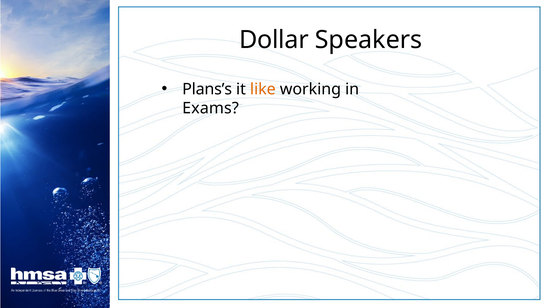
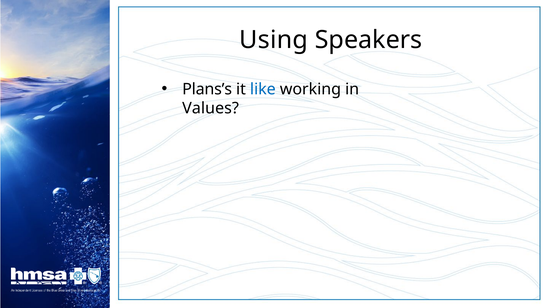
Dollar: Dollar -> Using
like colour: orange -> blue
Exams: Exams -> Values
